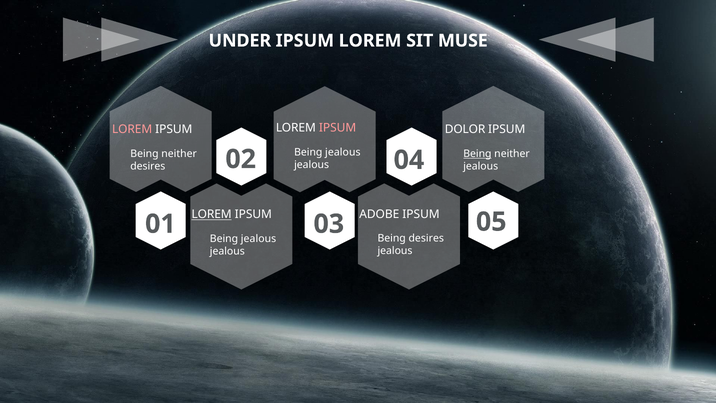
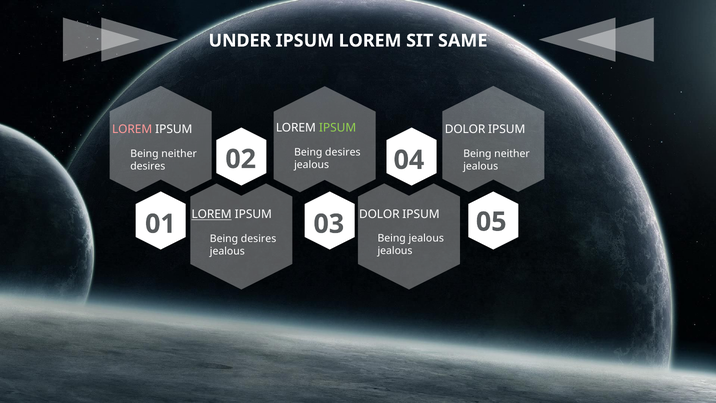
MUSE: MUSE -> SAME
IPSUM at (338, 128) colour: pink -> light green
jealous at (343, 152): jealous -> desires
Being at (477, 154) underline: present -> none
ADOBE at (379, 214): ADOBE -> DOLOR
Being desires: desires -> jealous
jealous at (259, 239): jealous -> desires
